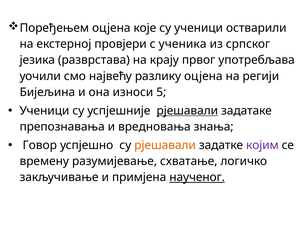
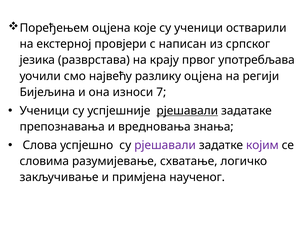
ученика: ученика -> написан
5: 5 -> 7
Говор: Говор -> Слова
рјешавали at (165, 146) colour: orange -> purple
времену: времену -> словима
наученог underline: present -> none
